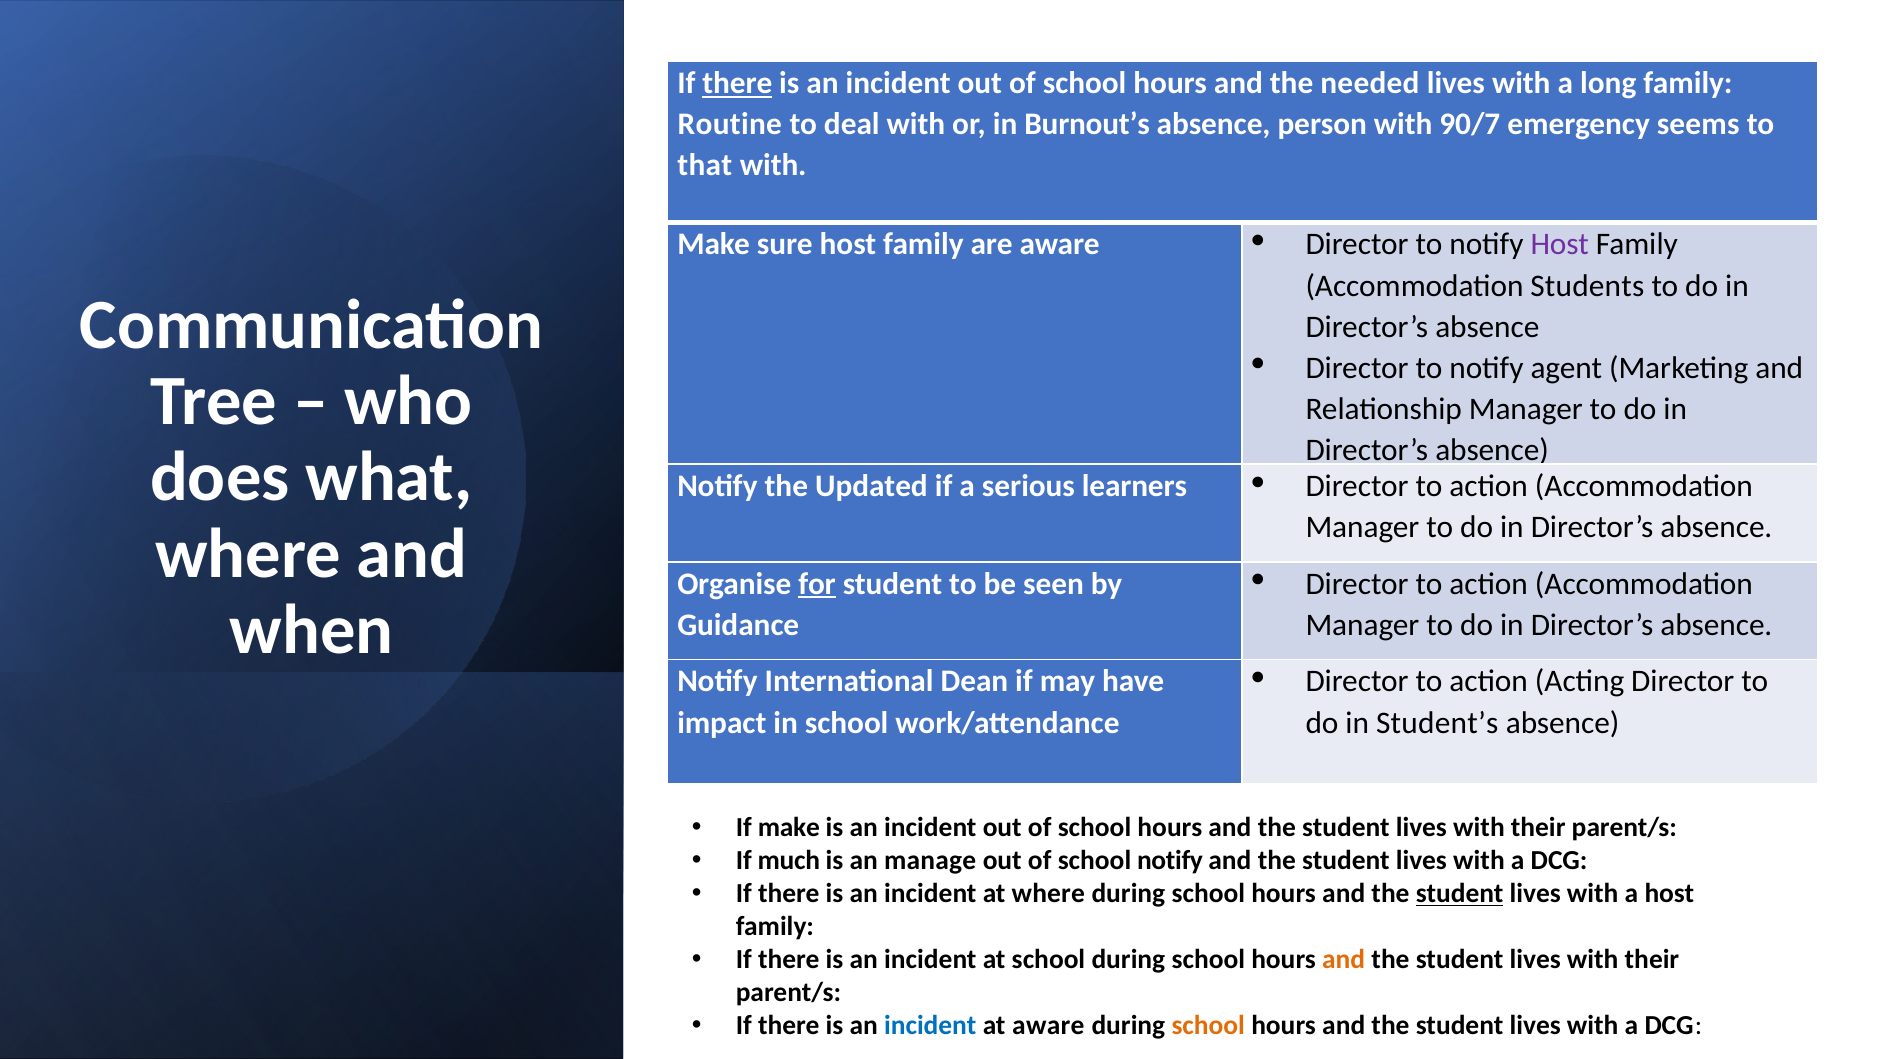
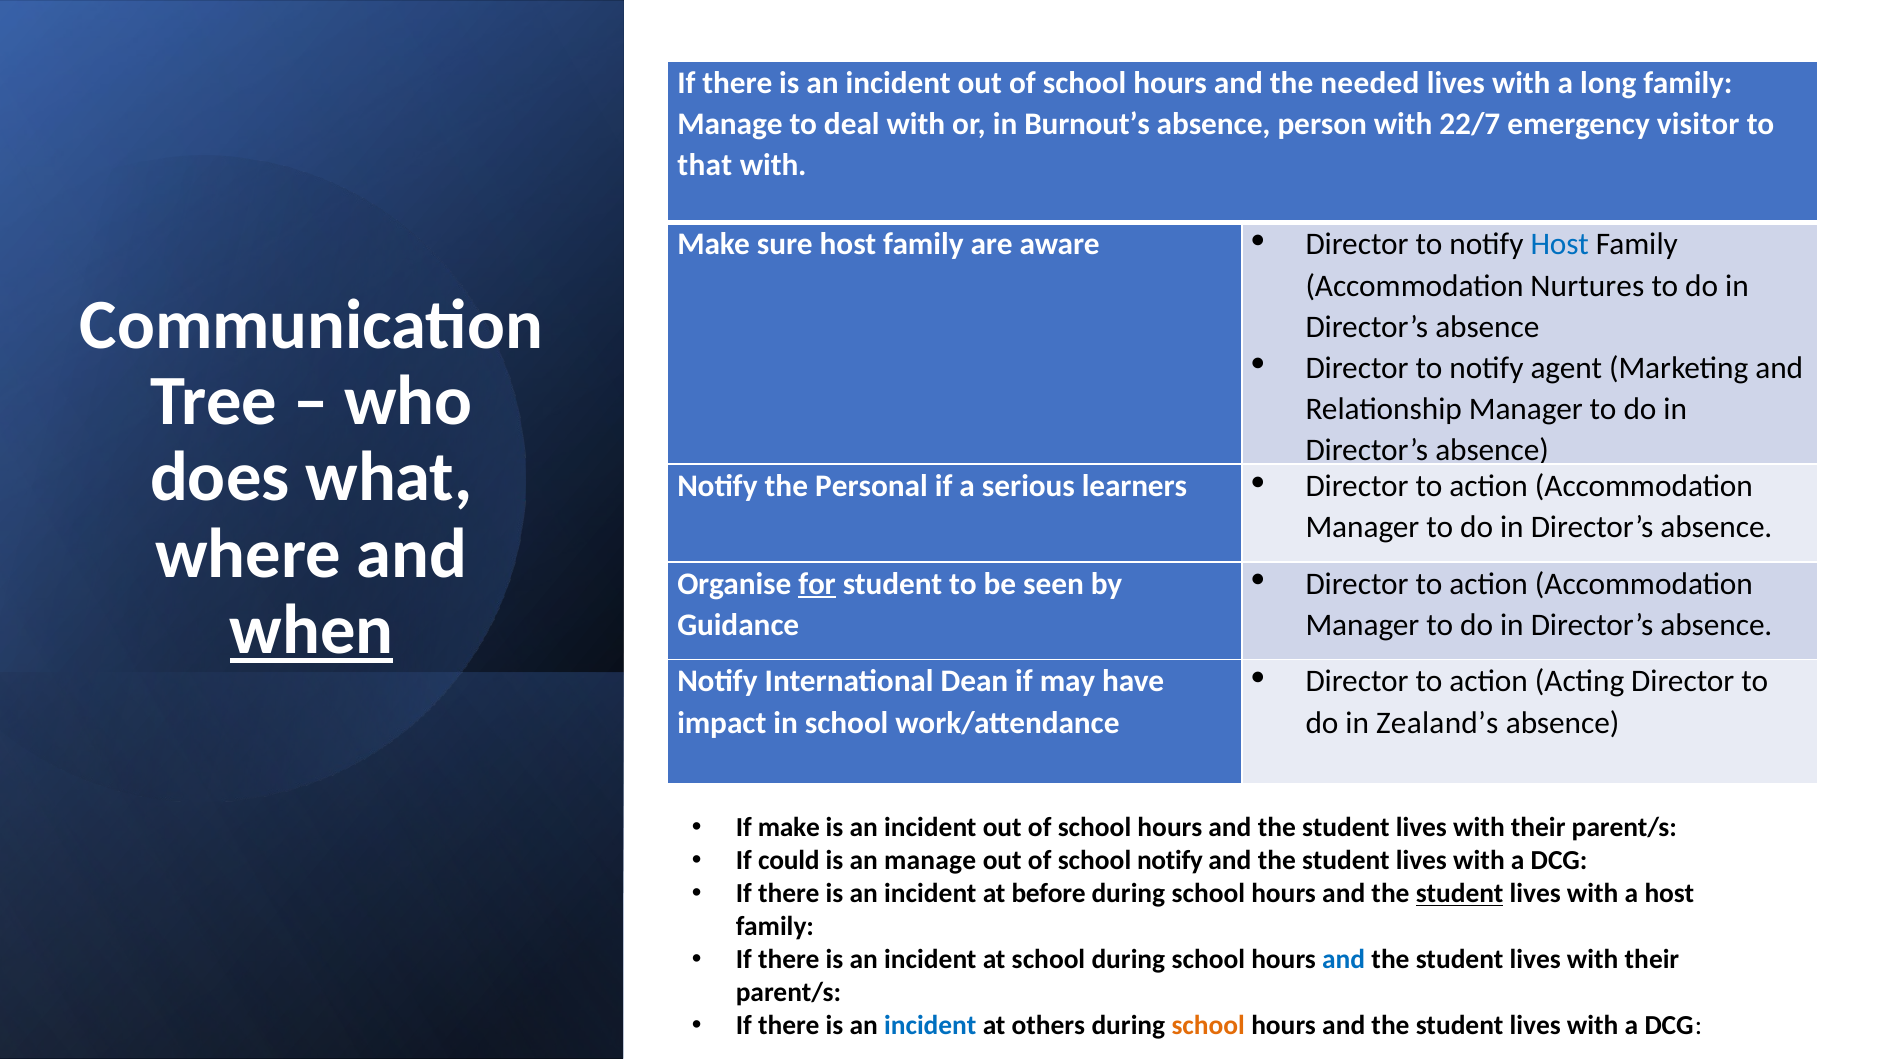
there at (737, 84) underline: present -> none
Routine at (730, 125): Routine -> Manage
90/7: 90/7 -> 22/7
seems: seems -> visitor
Host at (1560, 245) colour: purple -> blue
Students: Students -> Nurtures
Updated: Updated -> Personal
when underline: none -> present
Student’s: Student’s -> Zealand’s
much: much -> could
at where: where -> before
and at (1344, 959) colour: orange -> blue
at aware: aware -> others
